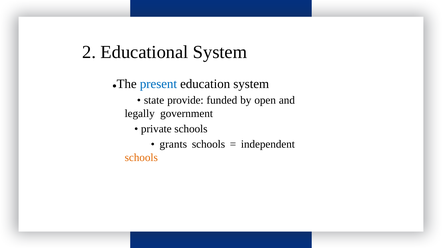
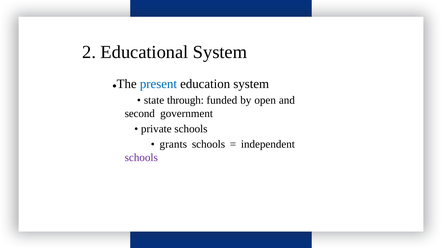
provide: provide -> through
legally: legally -> second
schools at (141, 158) colour: orange -> purple
